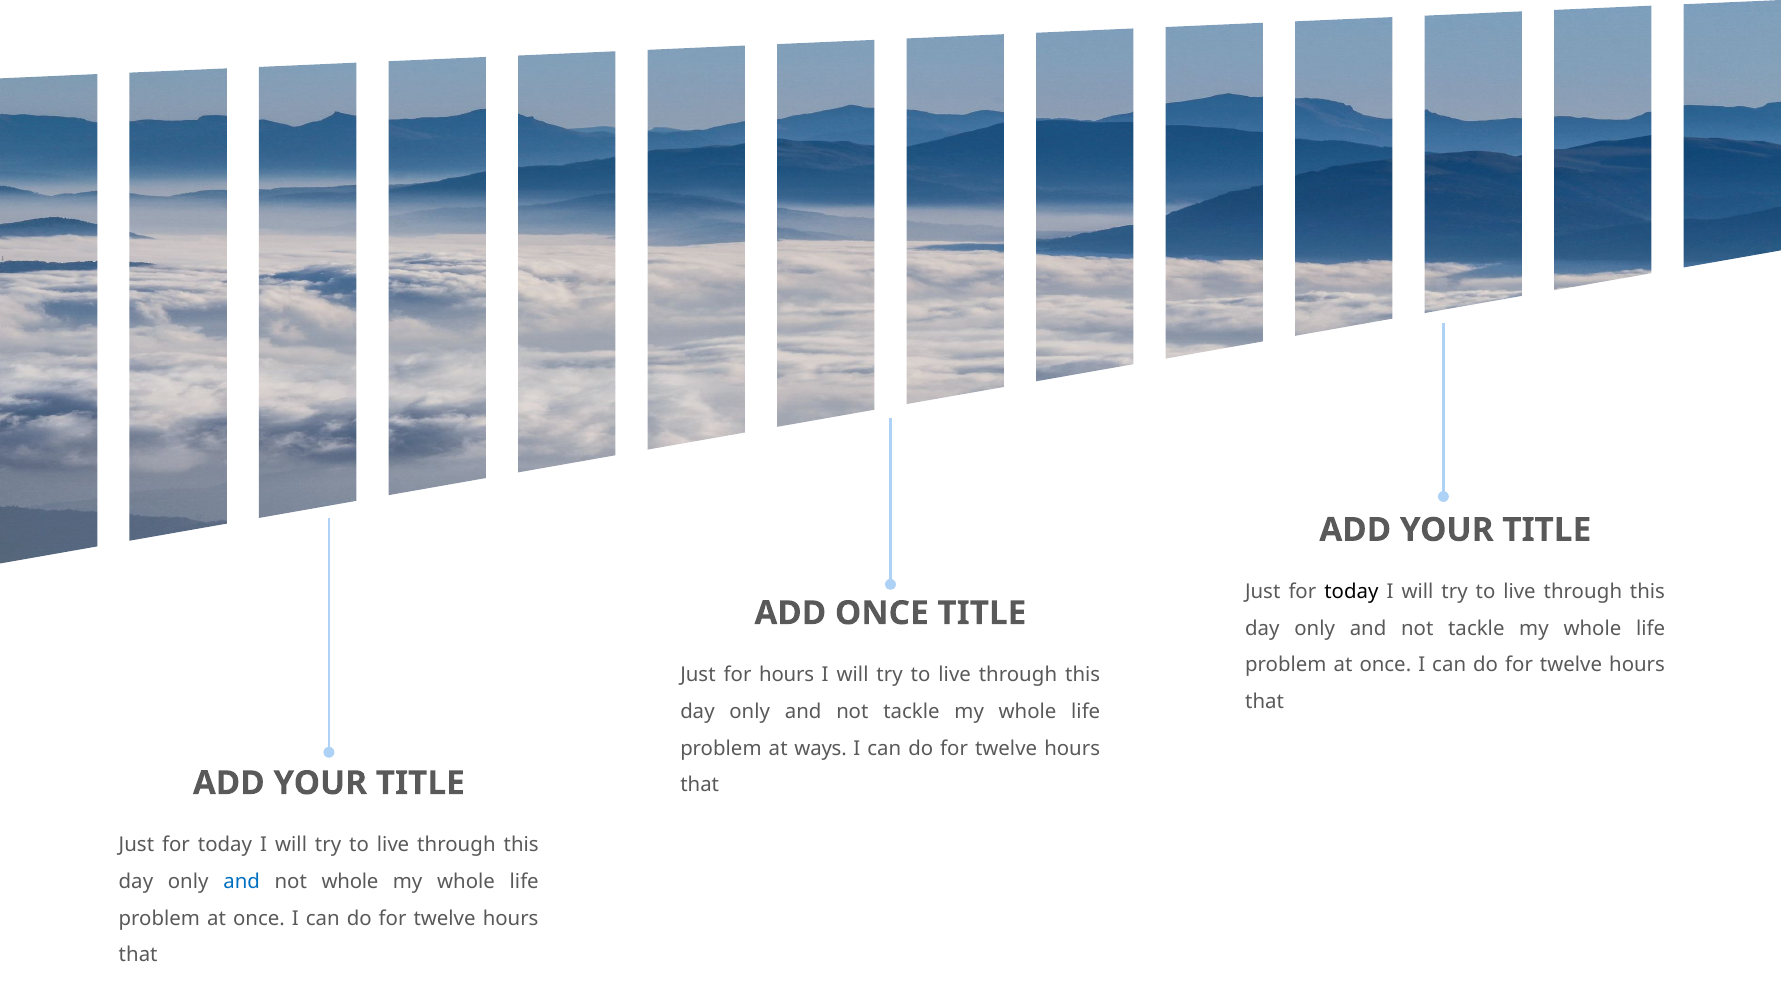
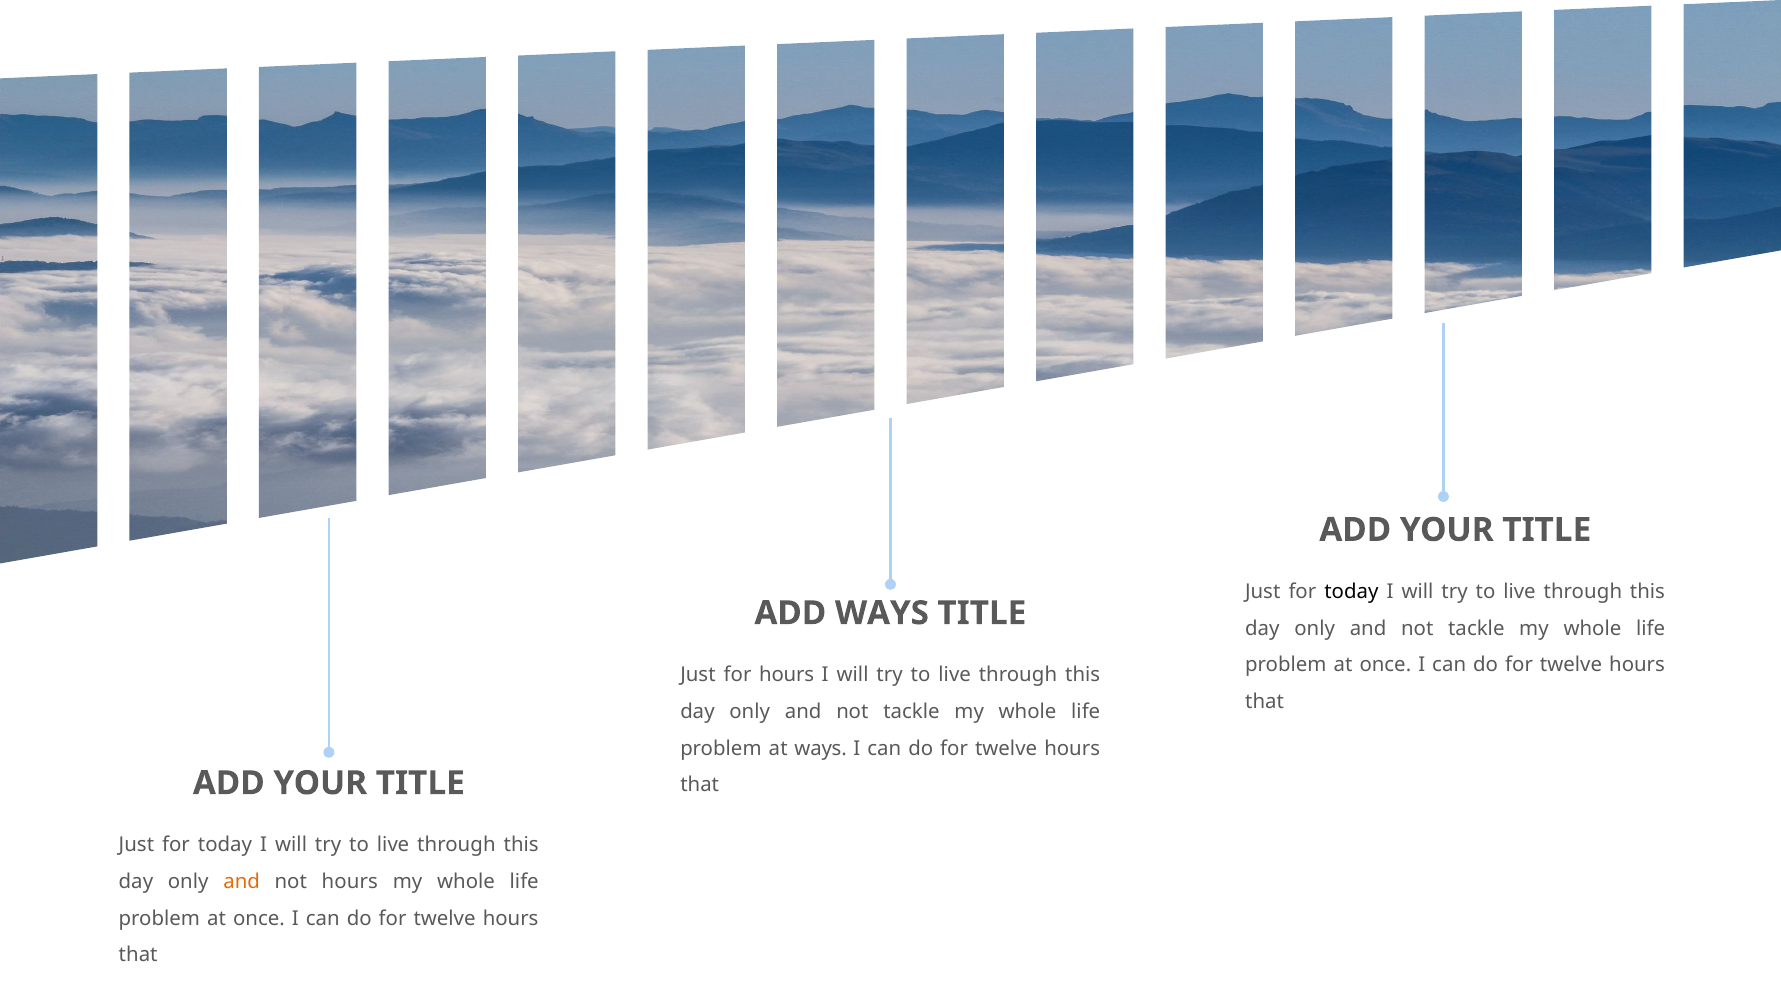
ADD ONCE: ONCE -> WAYS
and at (242, 881) colour: blue -> orange
not whole: whole -> hours
